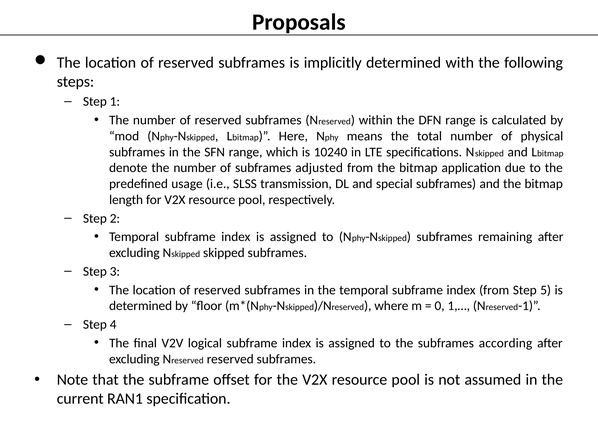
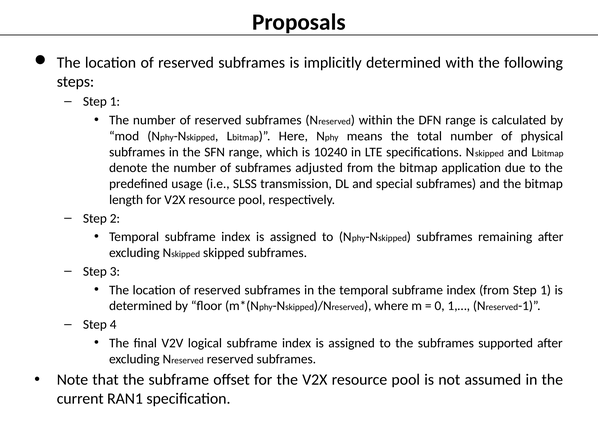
from Step 5: 5 -> 1
according: according -> supported
